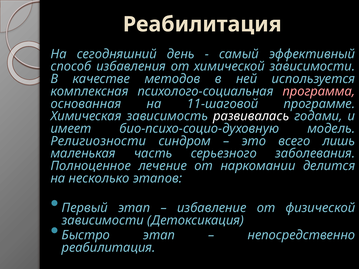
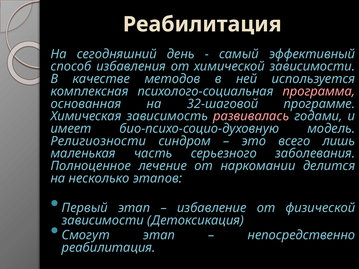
11-шаговой: 11-шаговой -> 32-шаговой
развивалась colour: white -> pink
Быстро: Быстро -> Смогут
